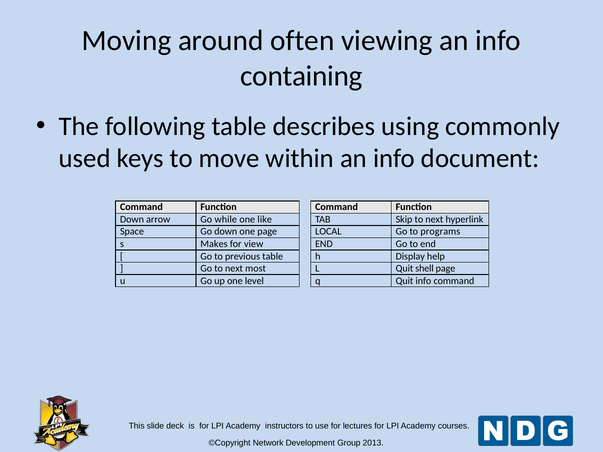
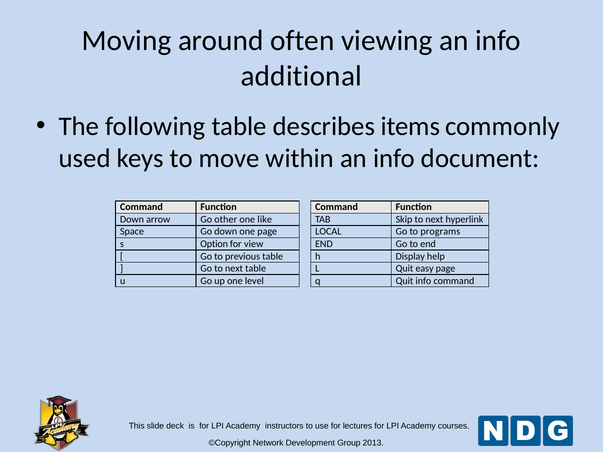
containing: containing -> additional
using: using -> items
while: while -> other
Makes: Makes -> Option
next most: most -> table
shell: shell -> easy
